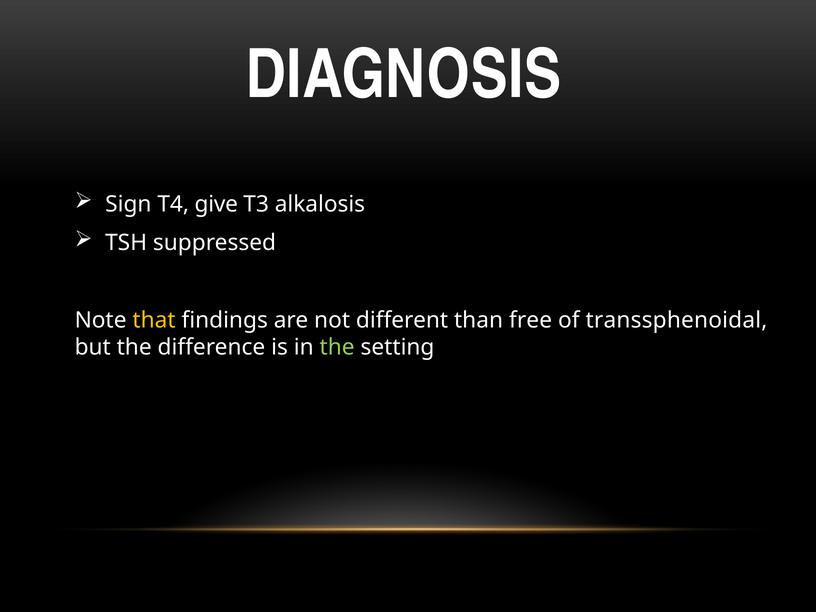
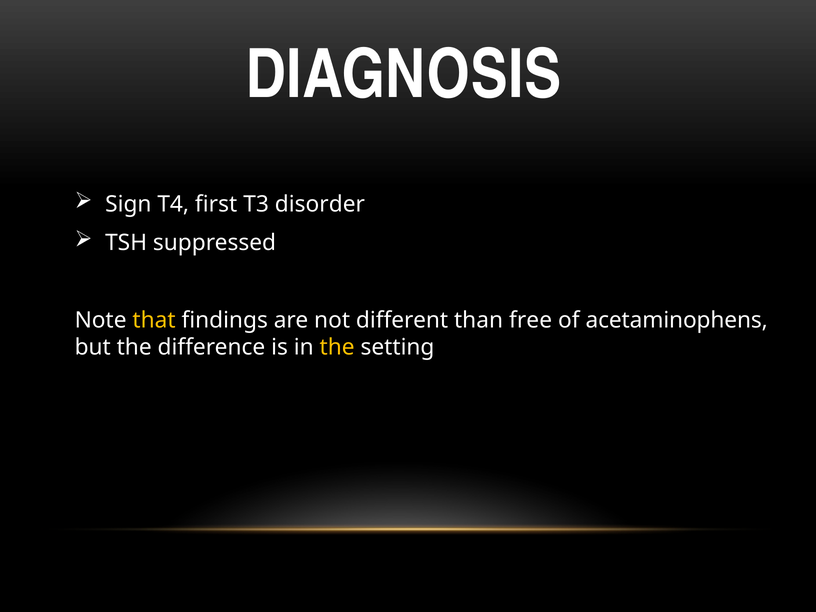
give: give -> first
alkalosis: alkalosis -> disorder
transsphenoidal: transsphenoidal -> acetaminophens
the at (337, 347) colour: light green -> yellow
